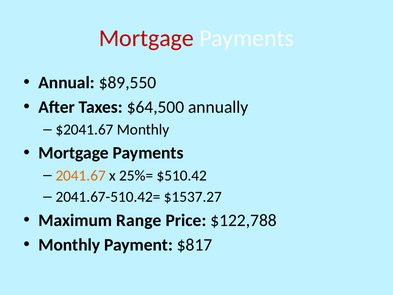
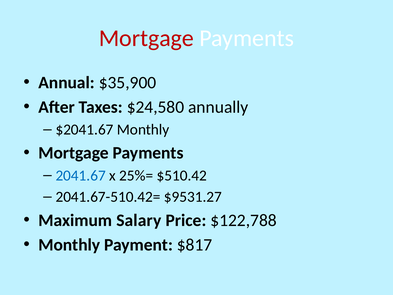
$89,550: $89,550 -> $35,900
$64,500: $64,500 -> $24,580
2041.67 colour: orange -> blue
$1537.27: $1537.27 -> $9531.27
Range: Range -> Salary
